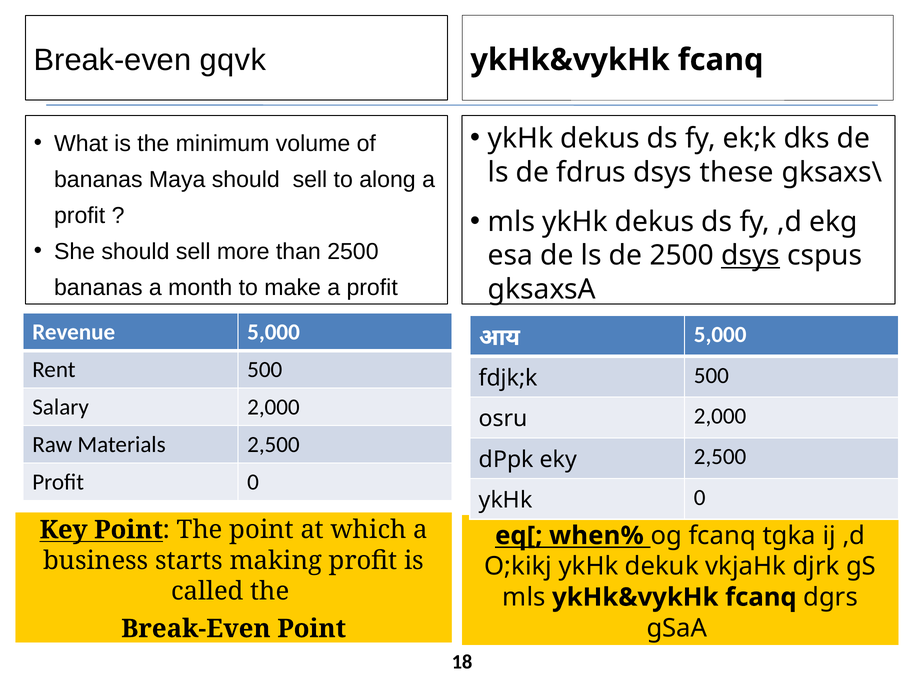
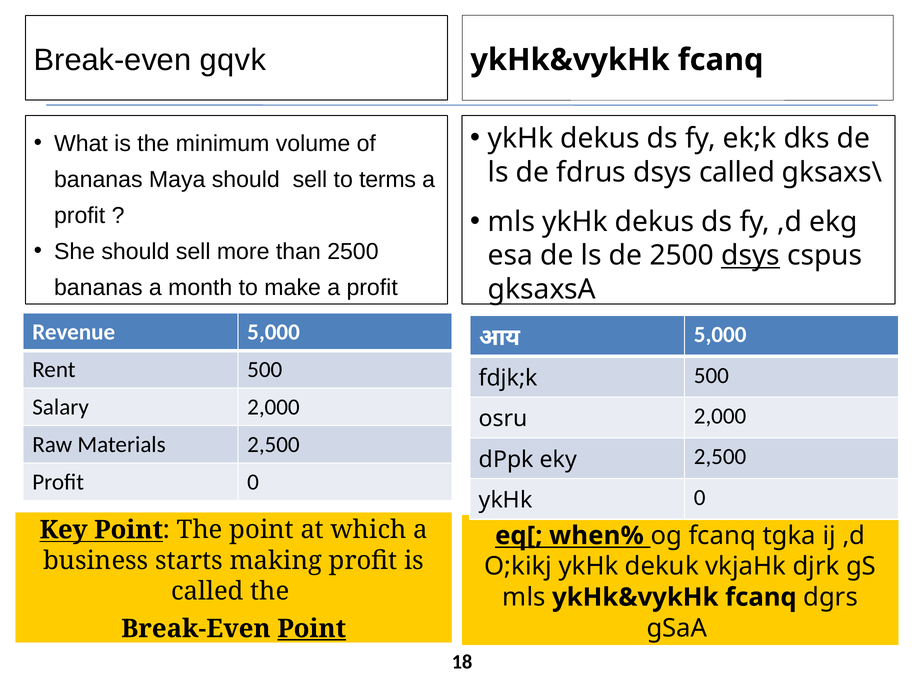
dsys these: these -> called
along: along -> terms
Point at (312, 629) underline: none -> present
